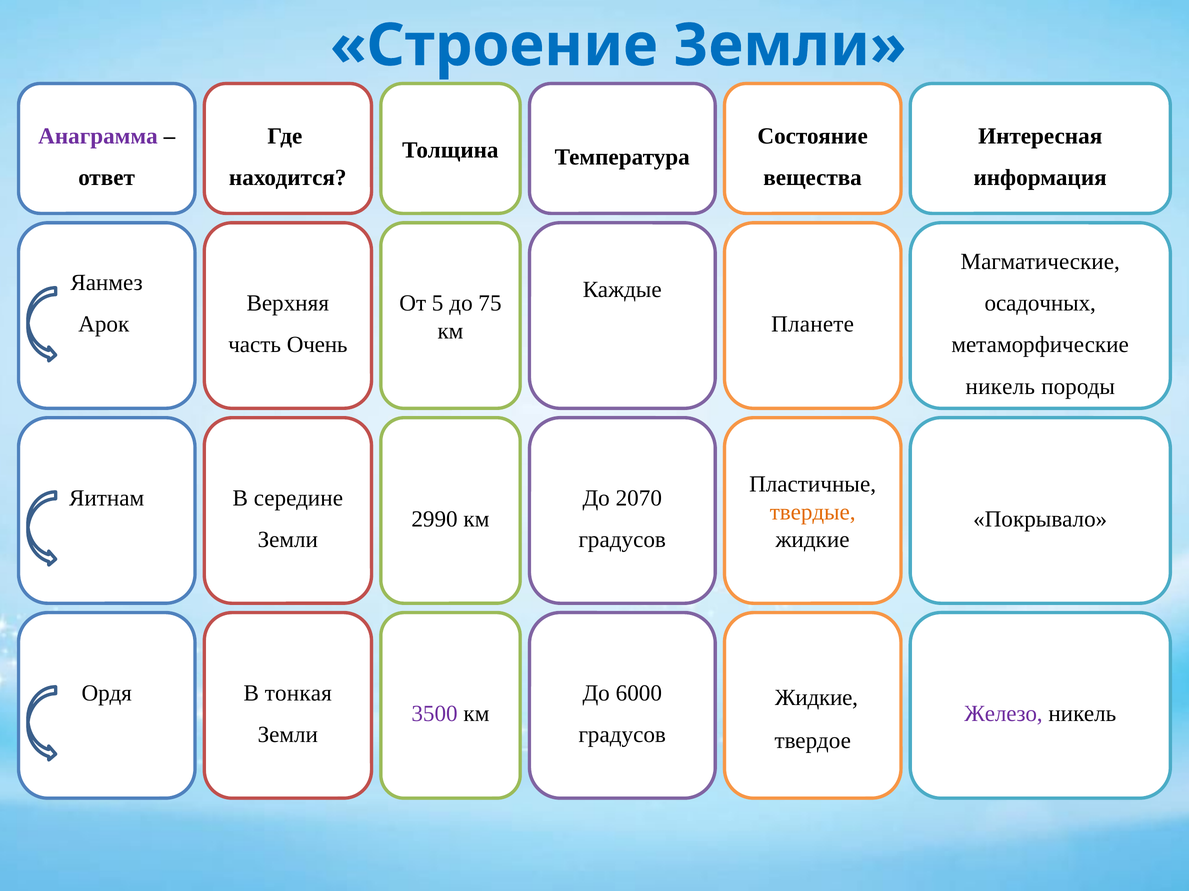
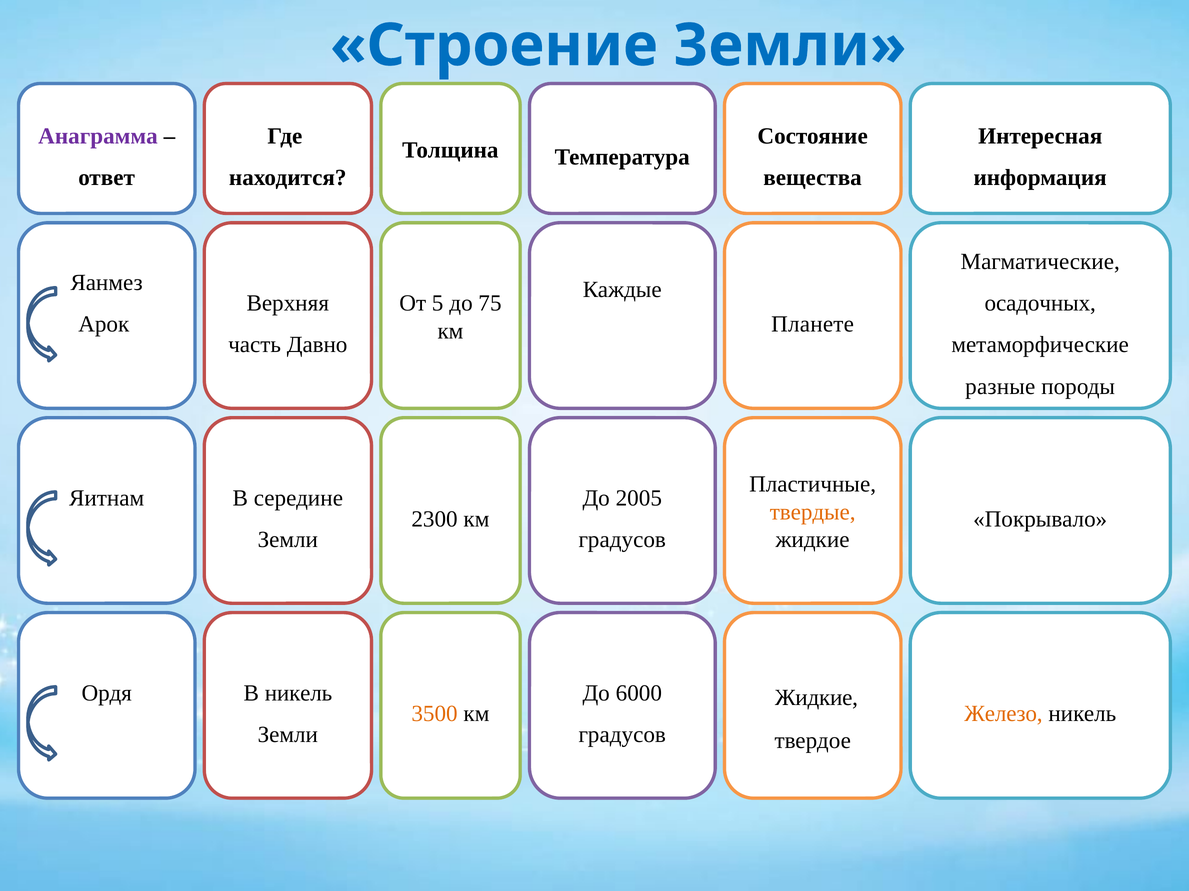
Очень: Очень -> Давно
никель at (1000, 387): никель -> разные
2070: 2070 -> 2005
2990: 2990 -> 2300
В тонкая: тонкая -> никель
3500 colour: purple -> orange
Железо colour: purple -> orange
